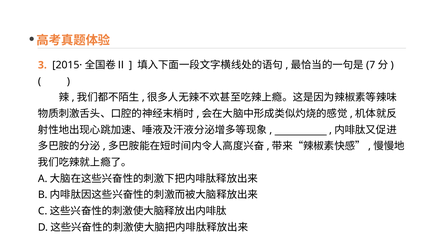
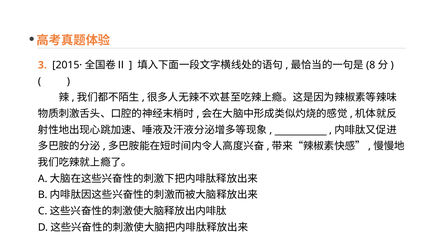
7: 7 -> 8
